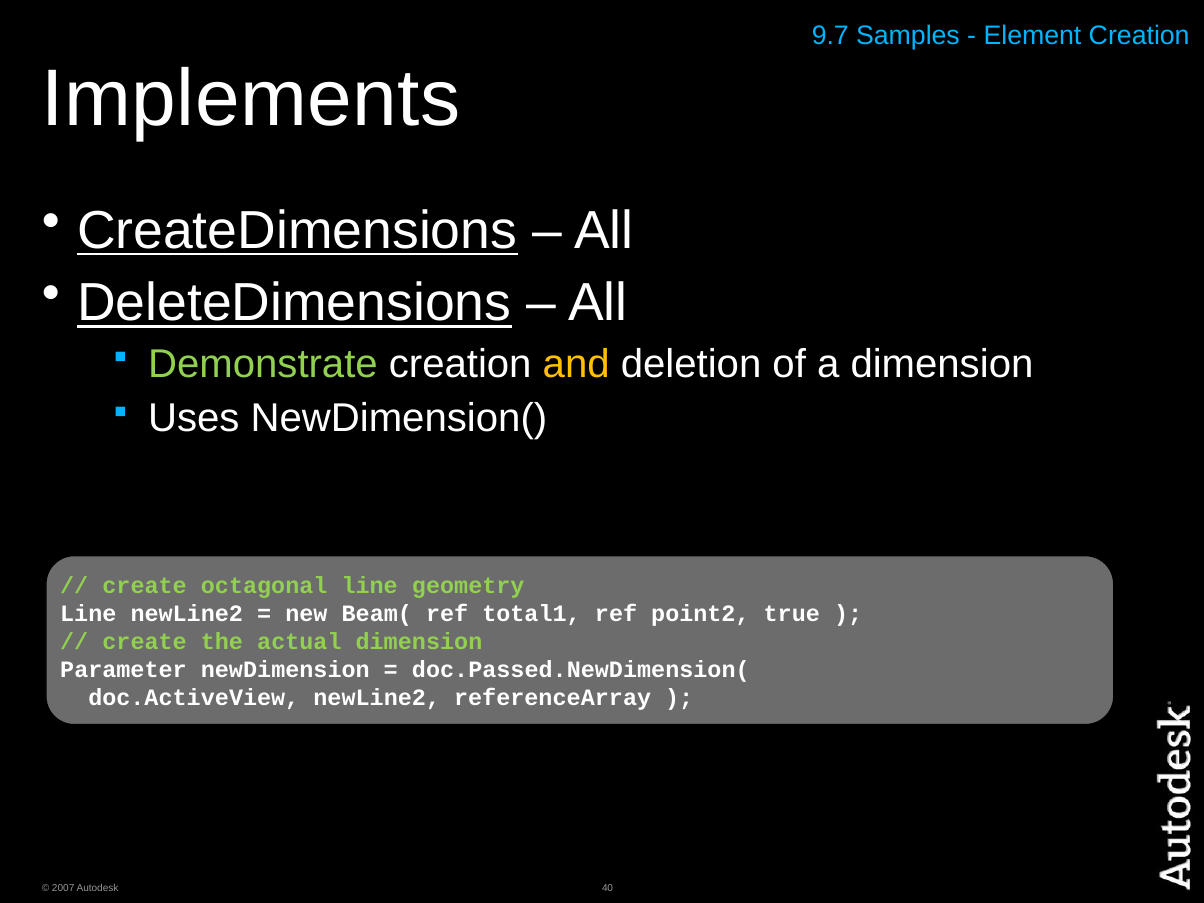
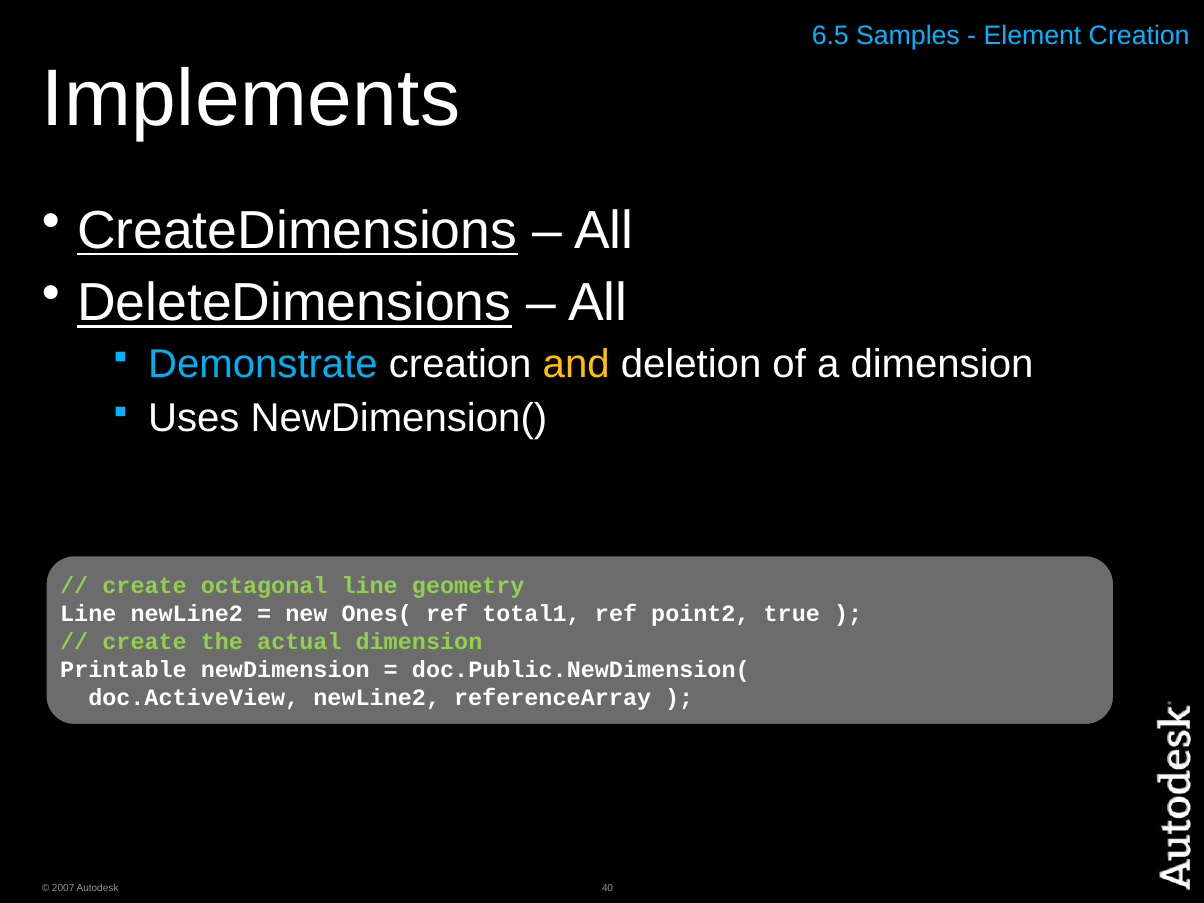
9.7: 9.7 -> 6.5
Demonstrate colour: light green -> light blue
Beam(: Beam( -> Ones(
Parameter: Parameter -> Printable
doc.Passed.NewDimension(: doc.Passed.NewDimension( -> doc.Public.NewDimension(
